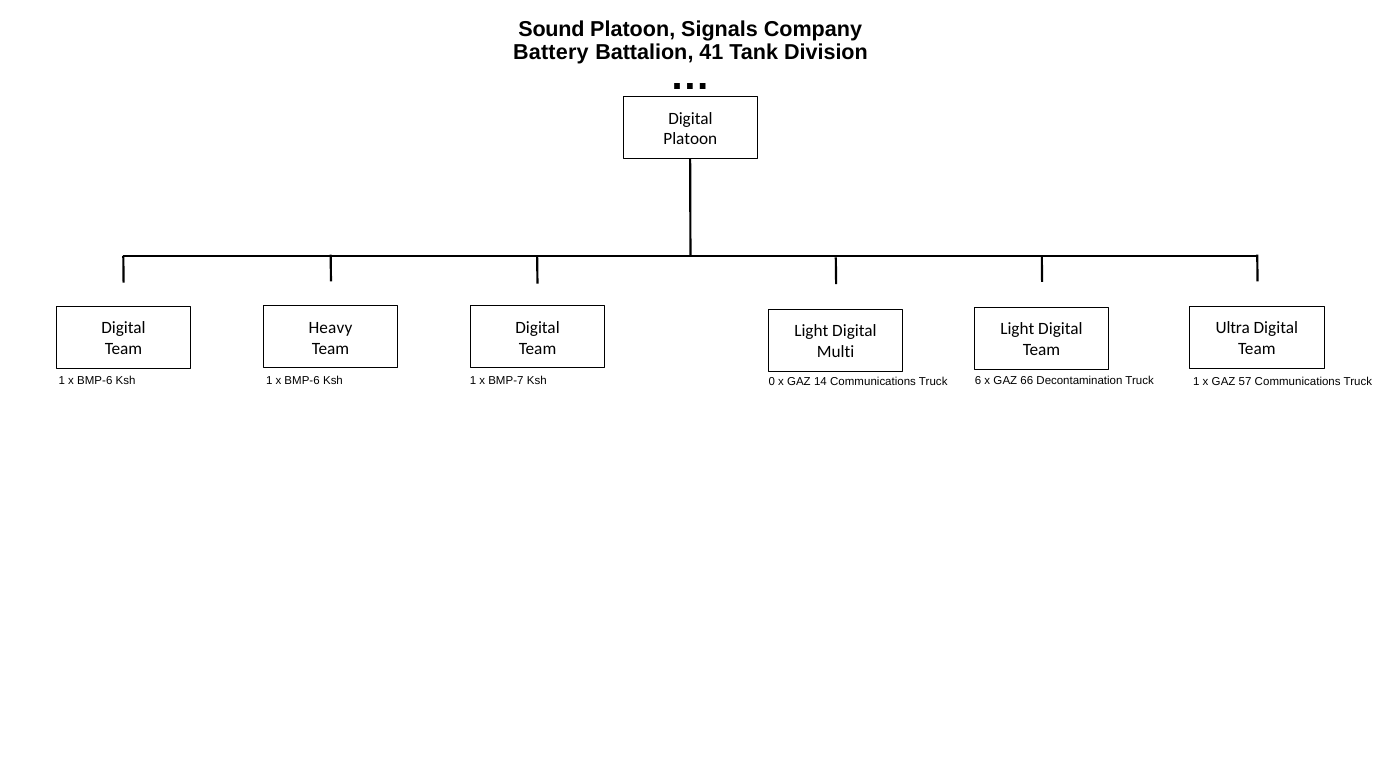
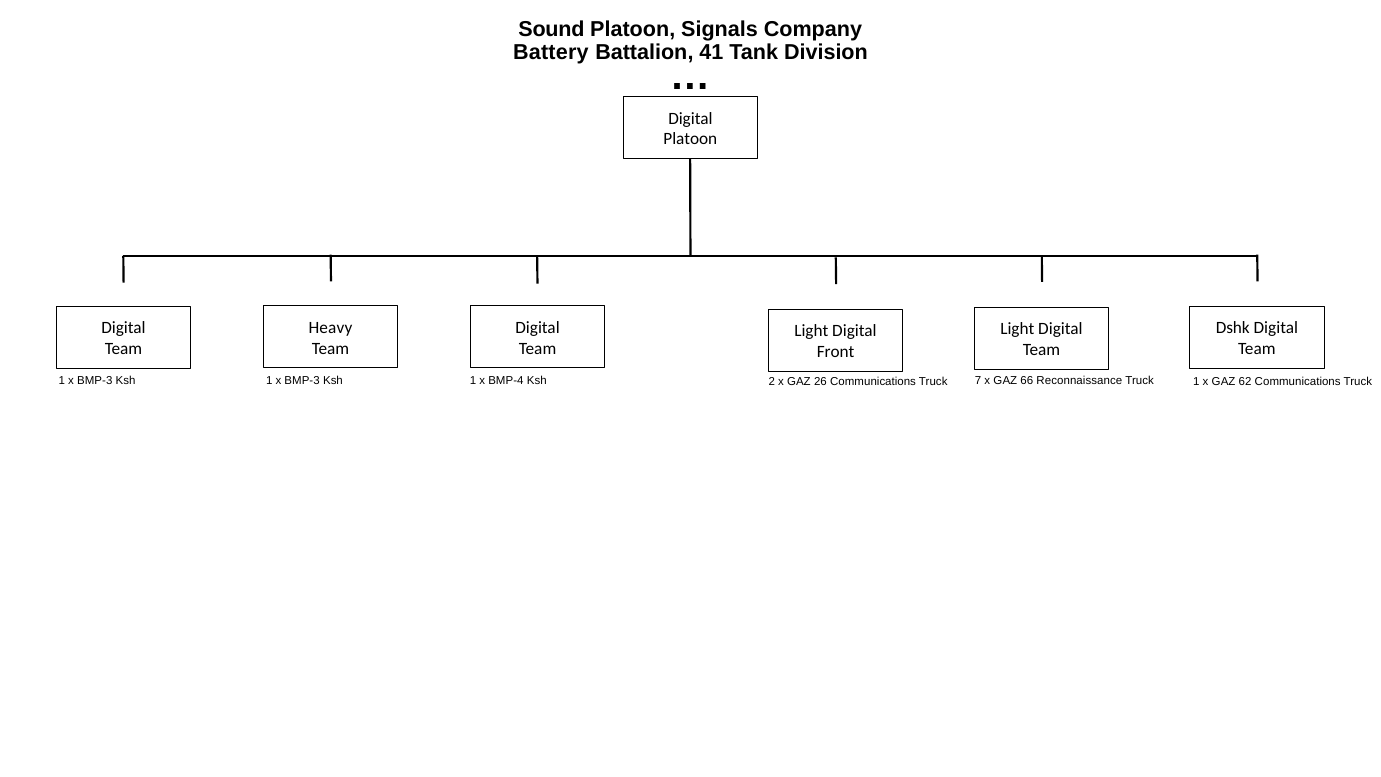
Ultra: Ultra -> Dshk
Multi: Multi -> Front
BMP-6 at (95, 381): BMP-6 -> BMP-3
BMP-6 at (302, 381): BMP-6 -> BMP-3
BMP-7: BMP-7 -> BMP-4
0: 0 -> 2
14: 14 -> 26
6: 6 -> 7
Decontamination: Decontamination -> Reconnaissance
57: 57 -> 62
